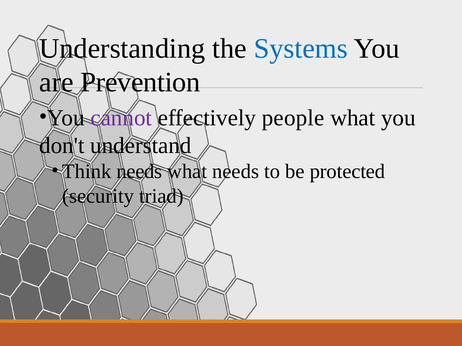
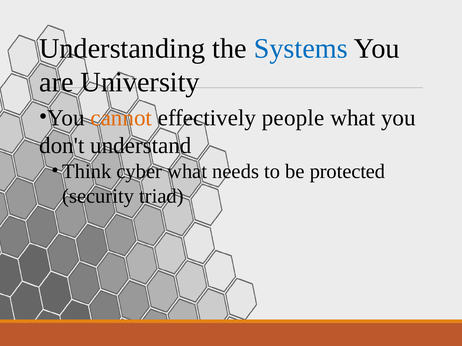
Prevention: Prevention -> University
cannot colour: purple -> orange
Think needs: needs -> cyber
